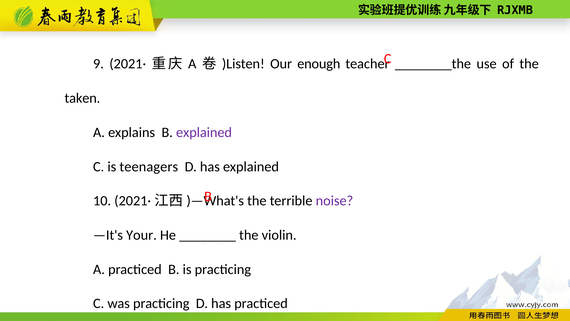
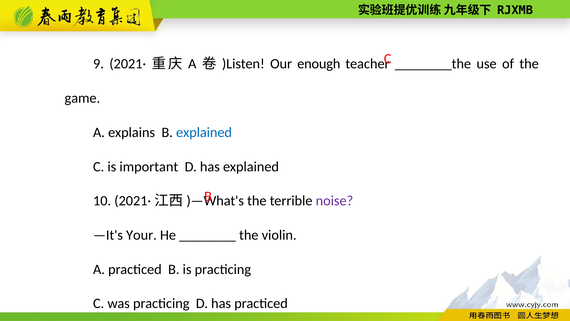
taken: taken -> game
explained at (204, 132) colour: purple -> blue
teenagers: teenagers -> important
